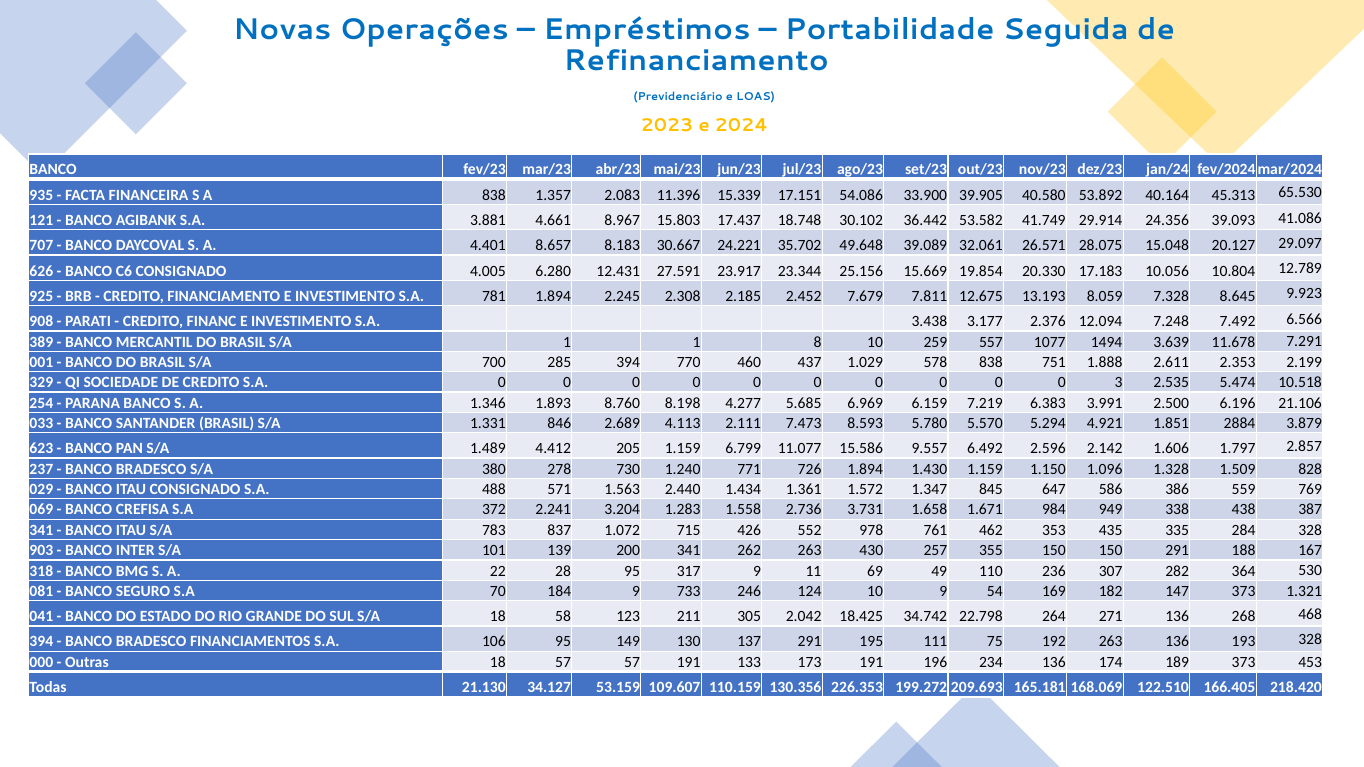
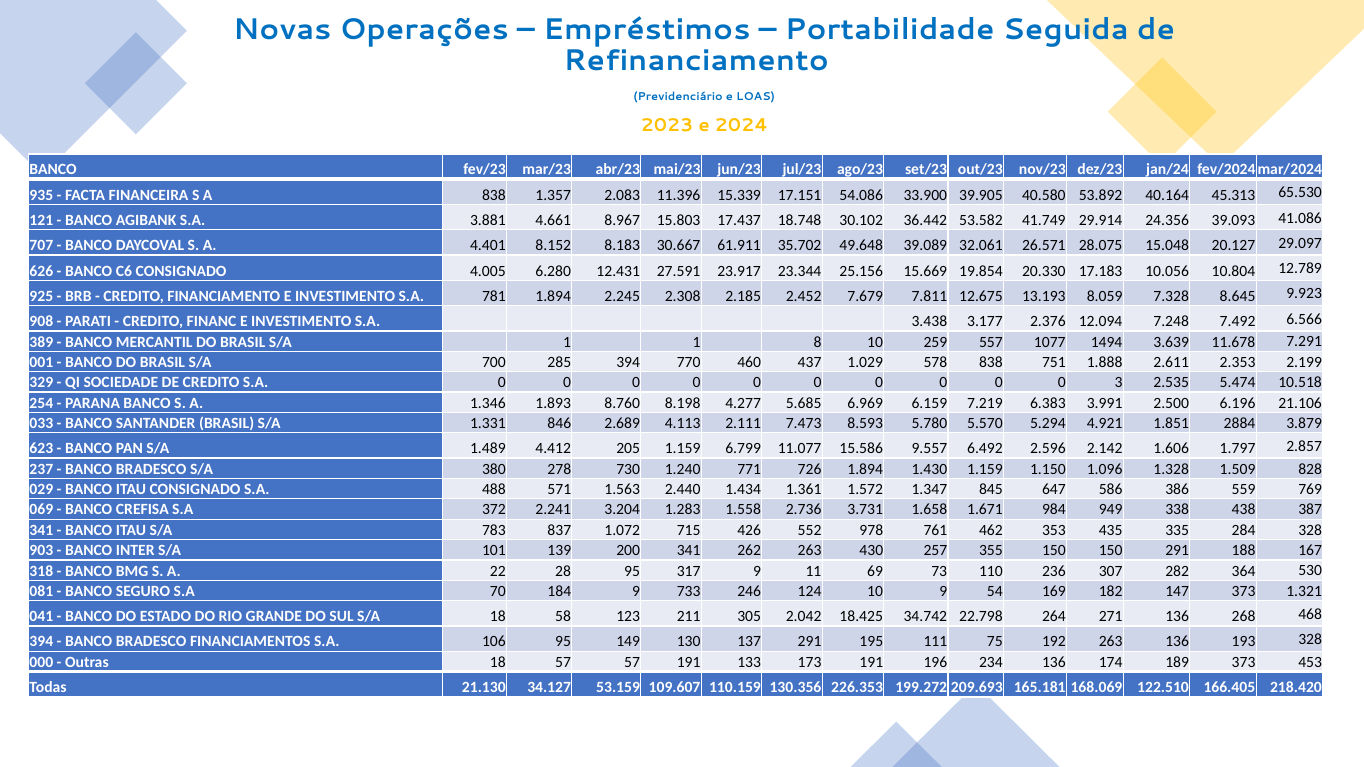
8.657: 8.657 -> 8.152
24.221: 24.221 -> 61.911
49: 49 -> 73
